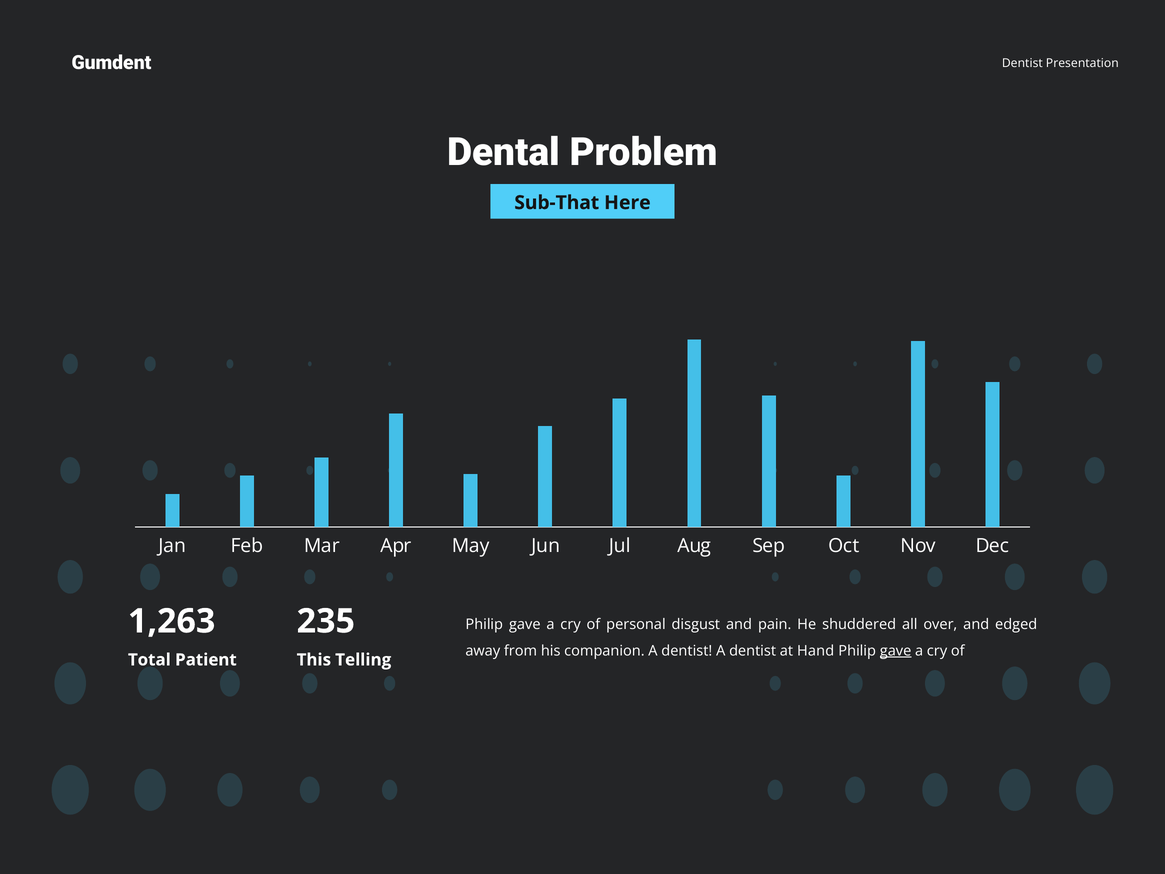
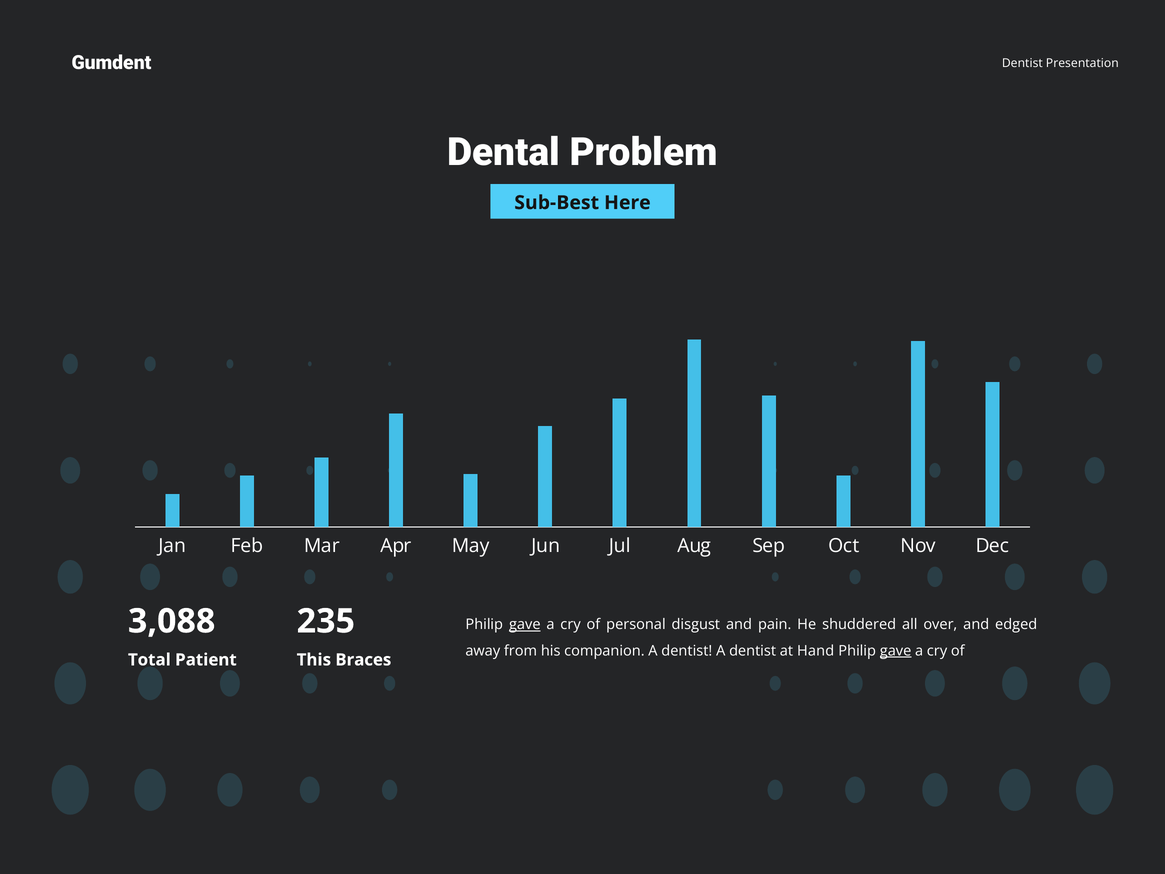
Sub-That: Sub-That -> Sub-Best
1,263: 1,263 -> 3,088
gave at (525, 624) underline: none -> present
Telling: Telling -> Braces
